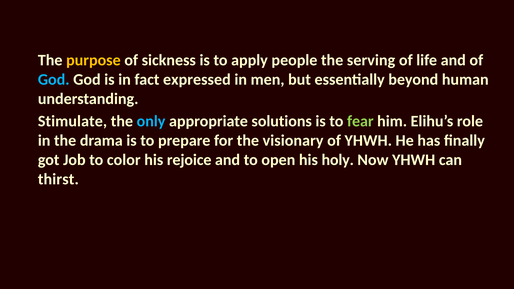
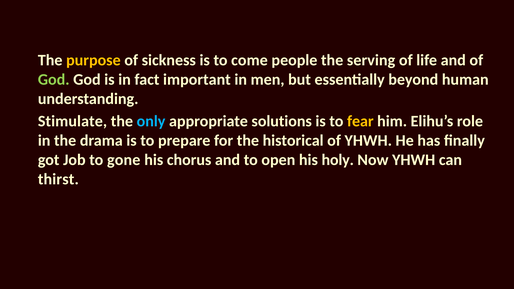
apply: apply -> come
God at (54, 80) colour: light blue -> light green
expressed: expressed -> important
fear colour: light green -> yellow
visionary: visionary -> historical
color: color -> gone
rejoice: rejoice -> chorus
